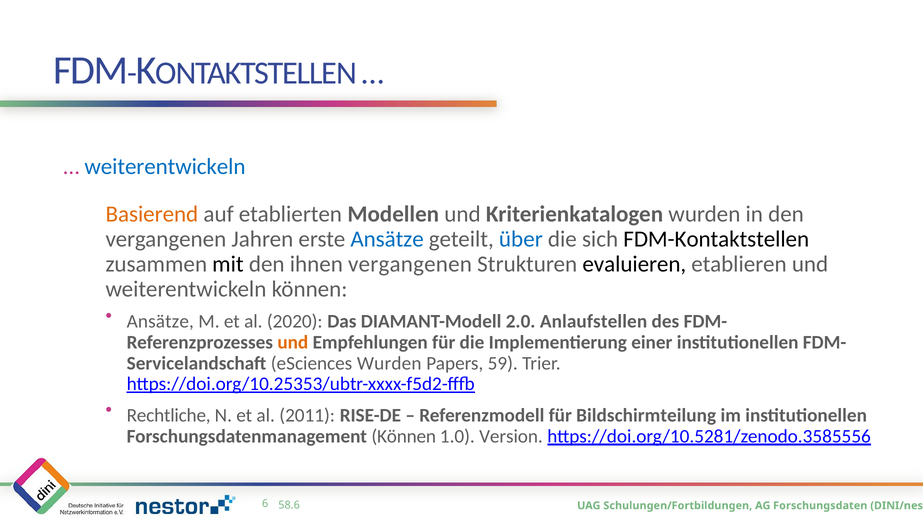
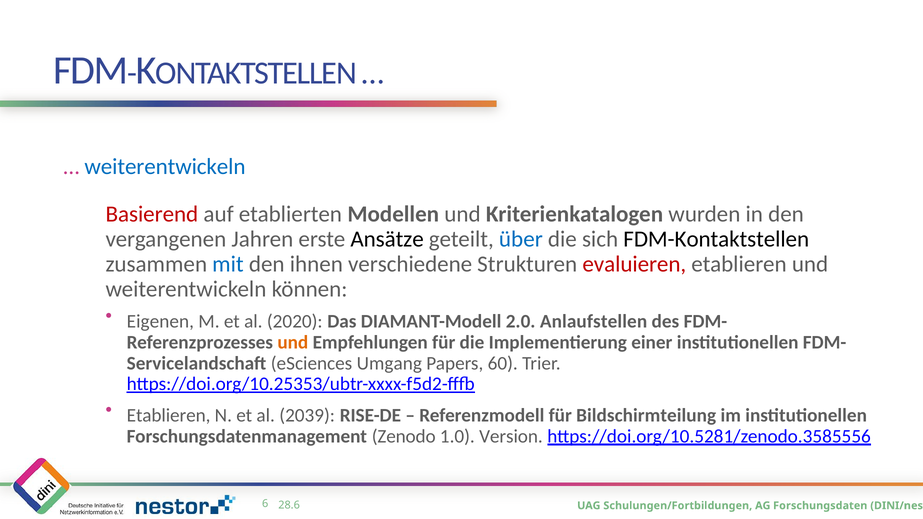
Basierend colour: orange -> red
Ansätze at (387, 239) colour: blue -> black
mit colour: black -> blue
ihnen vergangenen: vergangenen -> verschiedene
evaluieren colour: black -> red
Ansätze at (160, 322): Ansätze -> Eigenen
eSciences Wurden: Wurden -> Umgang
59: 59 -> 60
Rechtliche at (169, 416): Rechtliche -> Etablieren
2011: 2011 -> 2039
Forschungsdatenmanagement Können: Können -> Zenodo
58.6: 58.6 -> 28.6
